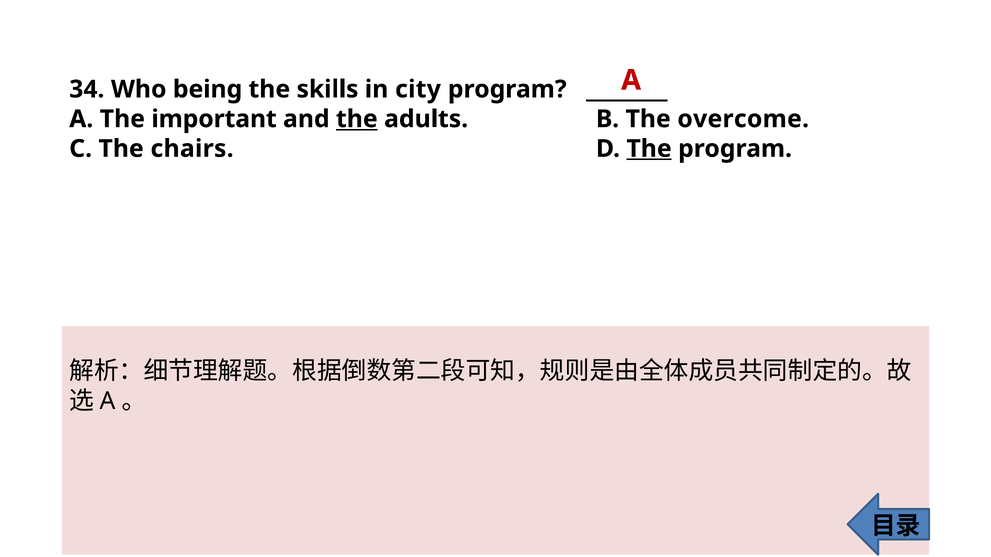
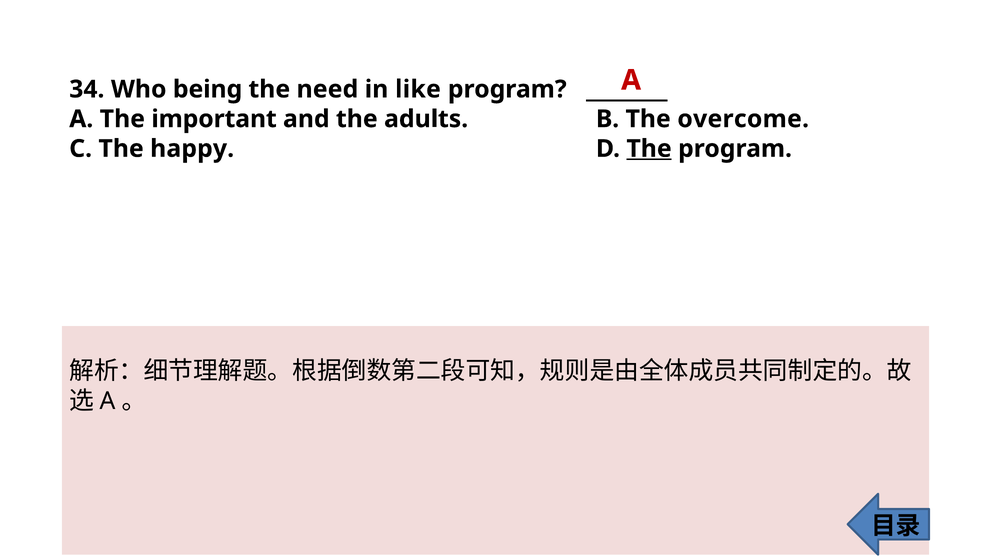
skills: skills -> need
city: city -> like
the at (357, 119) underline: present -> none
chairs: chairs -> happy
